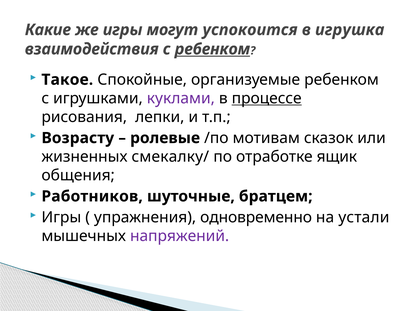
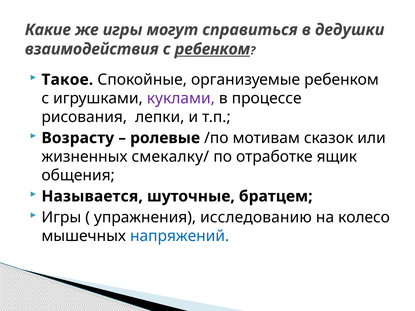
успокоится: успокоится -> справиться
игрушка: игрушка -> дедушки
процессе underline: present -> none
Работников: Работников -> Называется
одновременно: одновременно -> исследованию
устали: устали -> колесо
напряжений colour: purple -> blue
